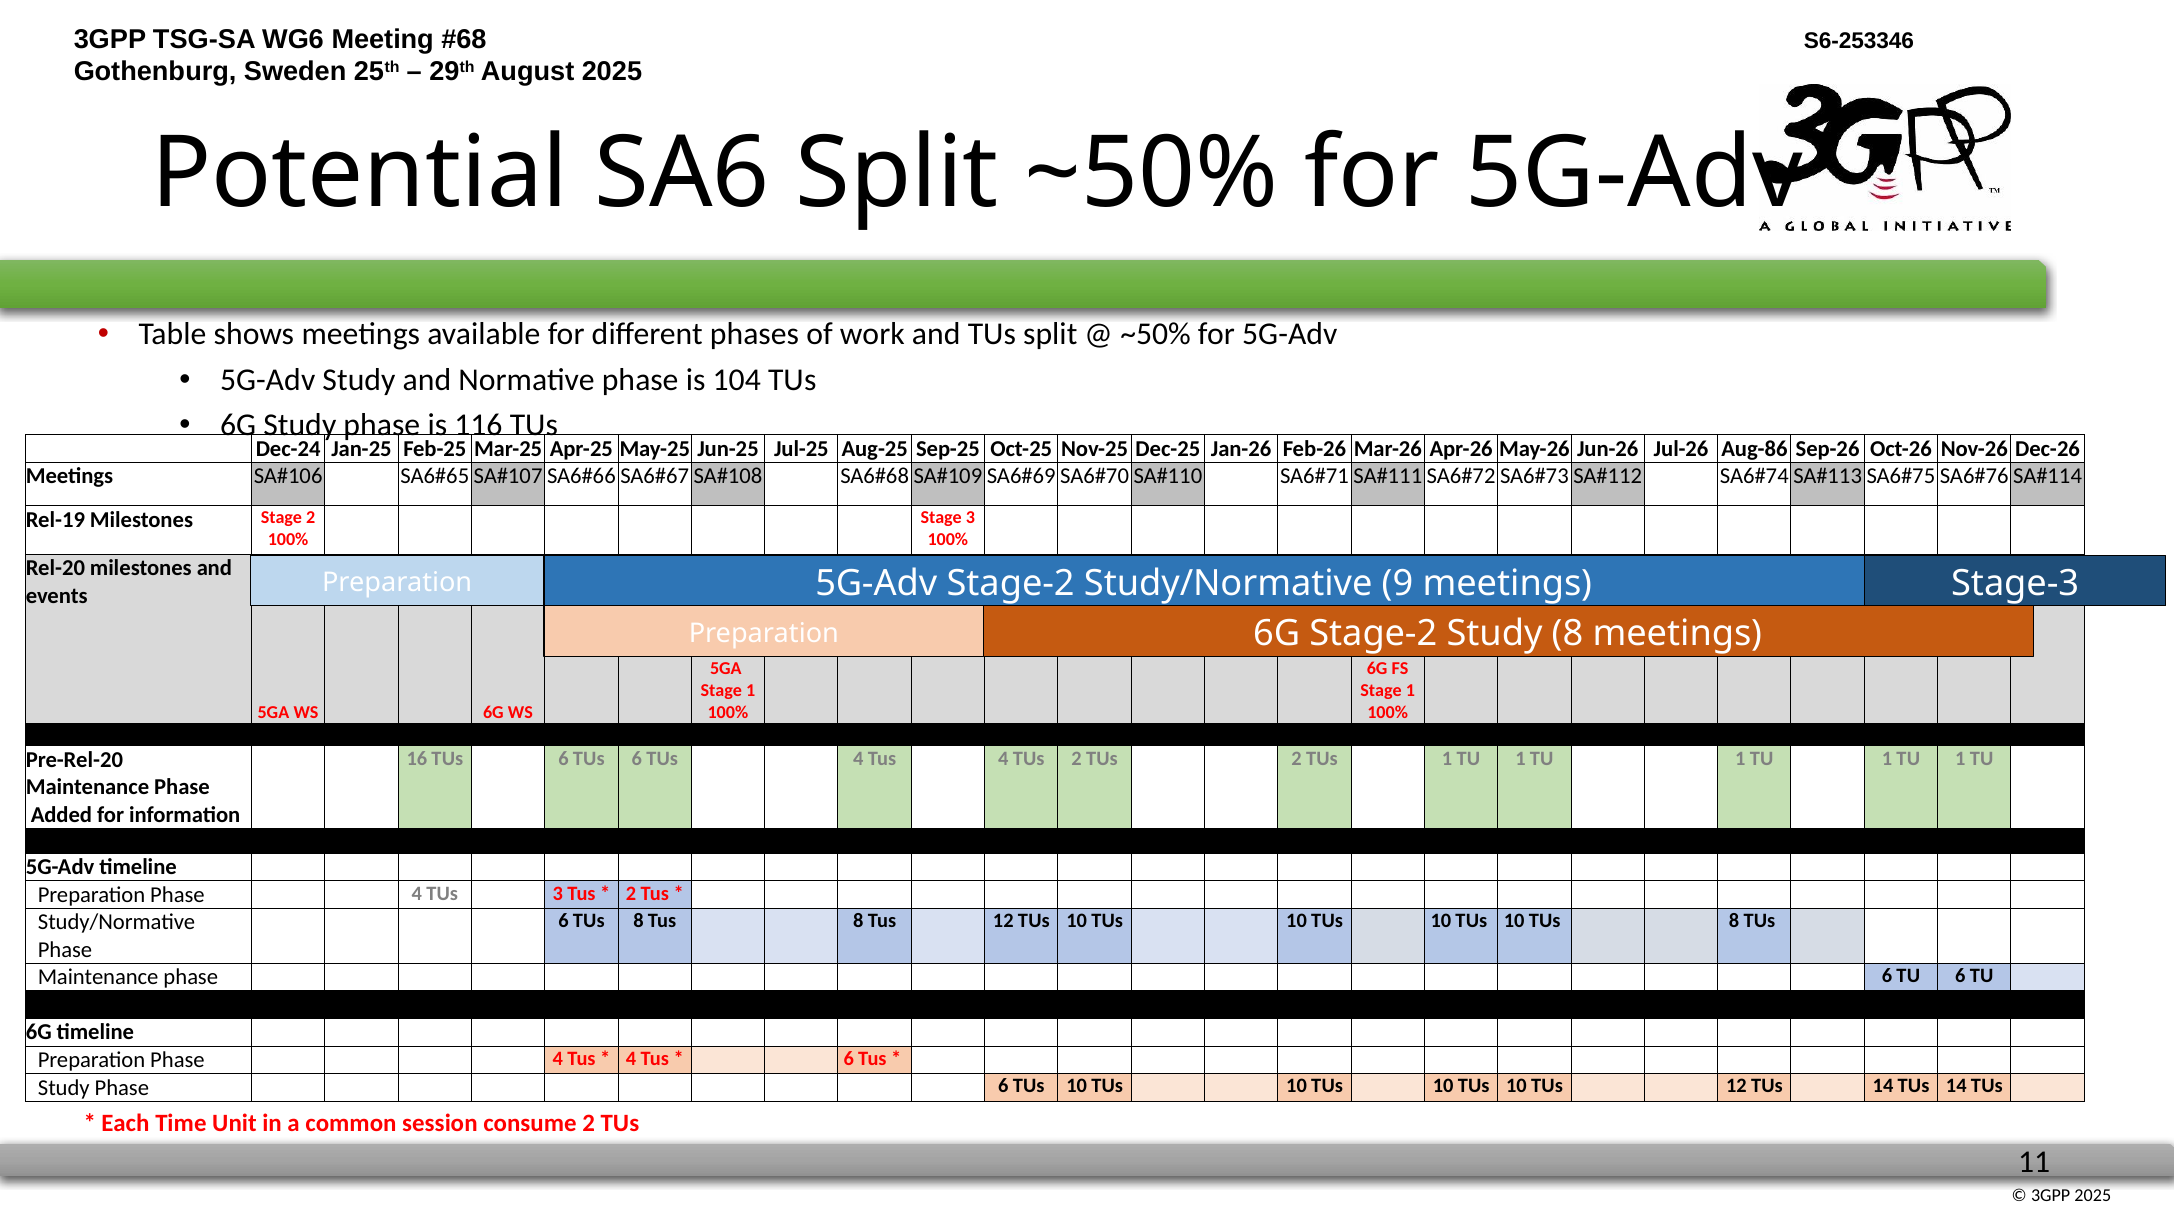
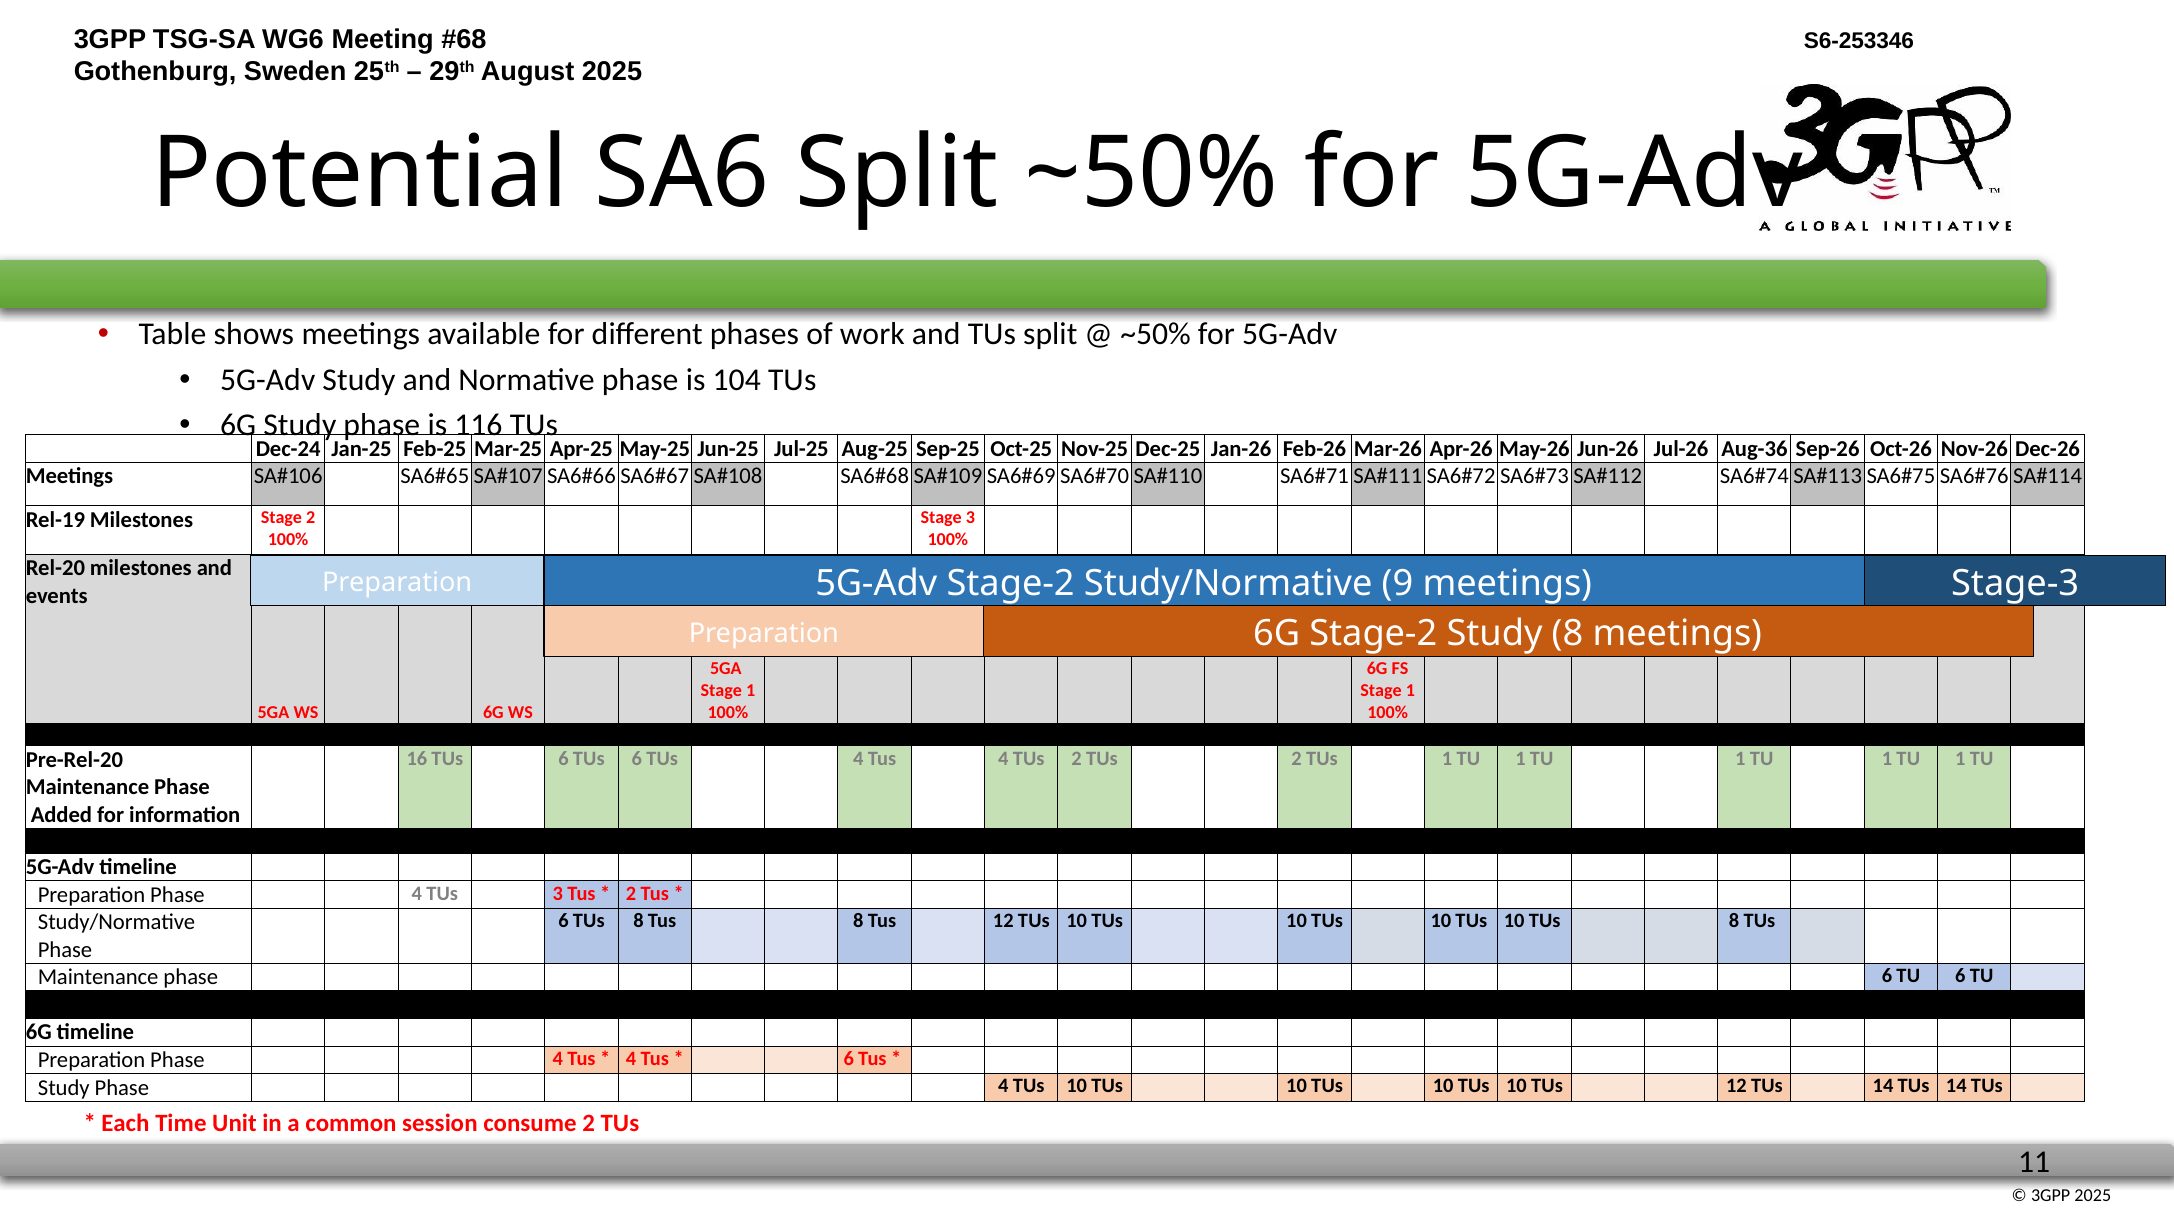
Aug-86: Aug-86 -> Aug-36
Study Phase 6: 6 -> 4
